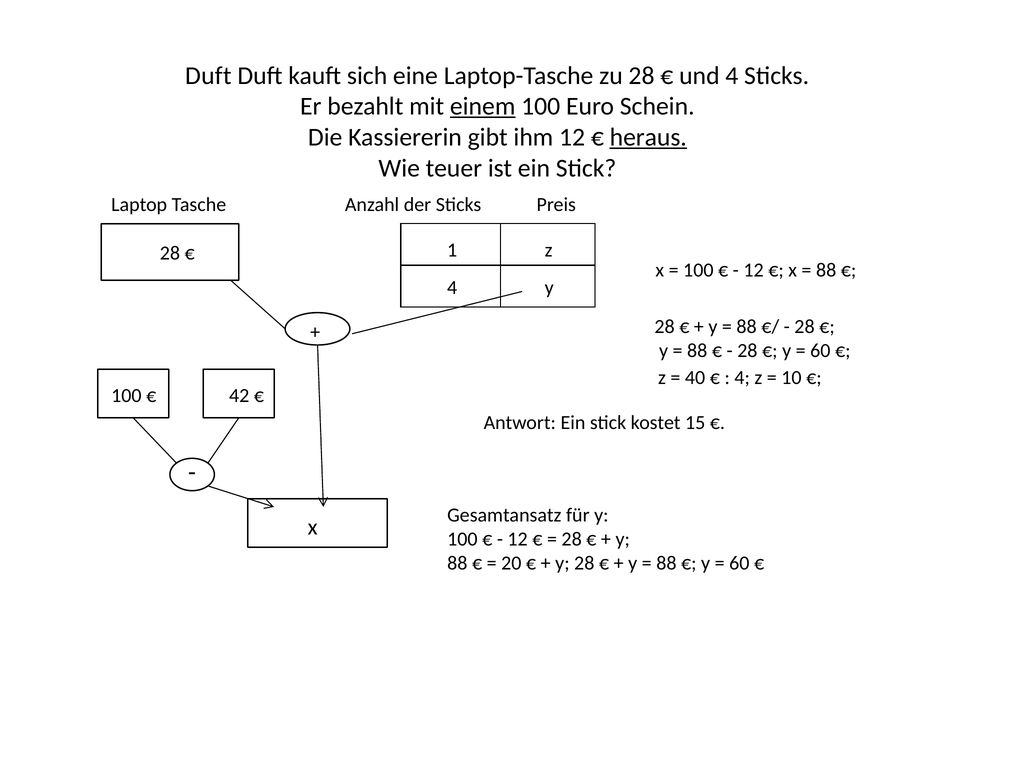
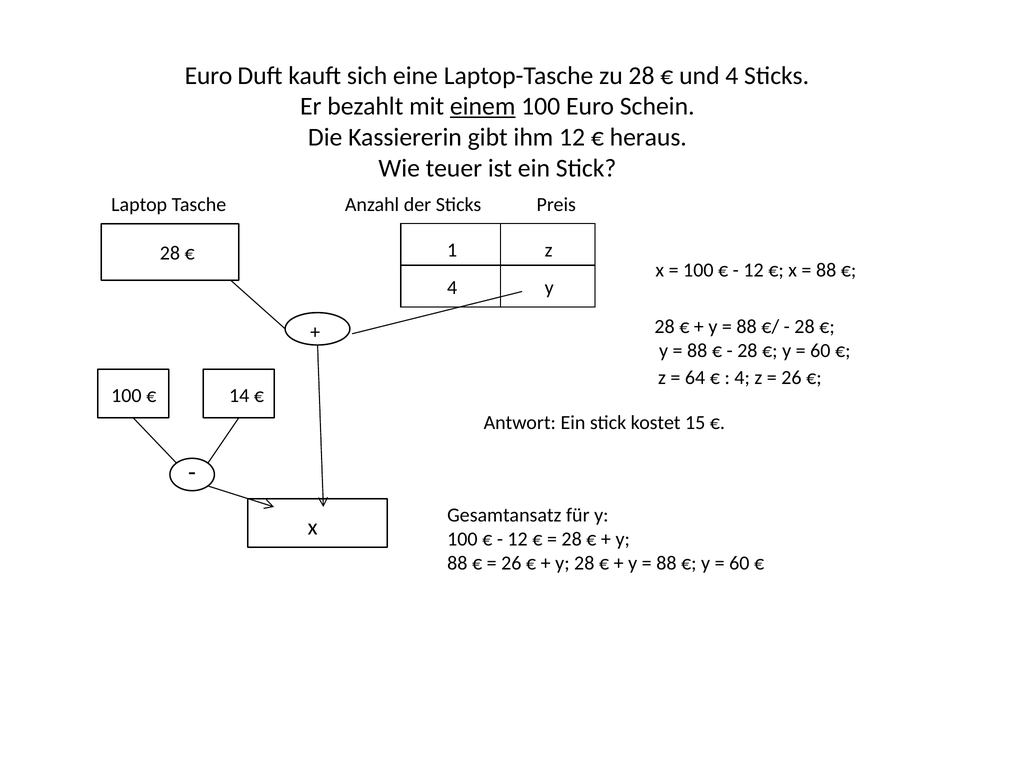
Duft at (208, 76): Duft -> Euro
heraus underline: present -> none
40: 40 -> 64
10 at (791, 377): 10 -> 26
42: 42 -> 14
20 at (511, 563): 20 -> 26
